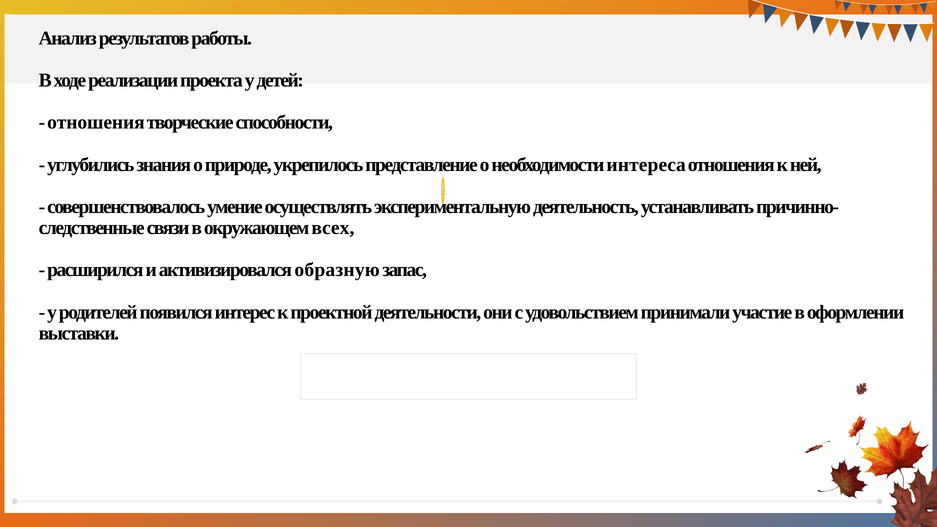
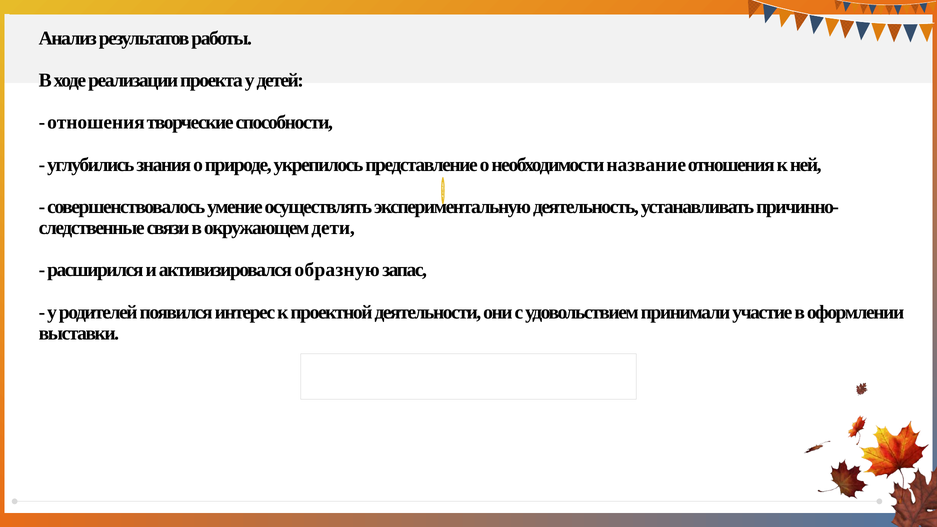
интереса: интереса -> название
всех: всех -> дети
